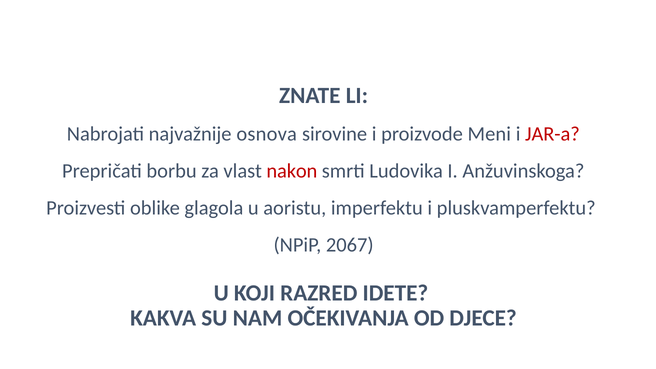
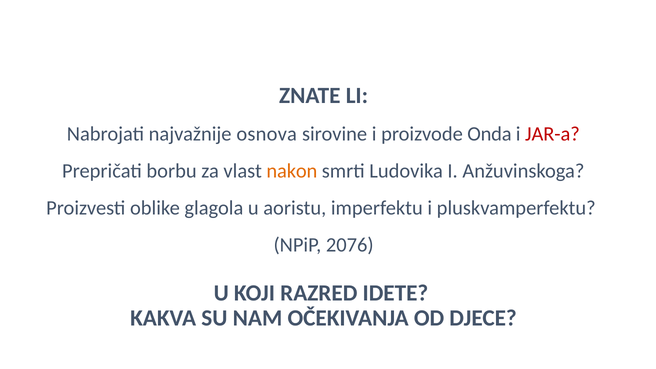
Meni: Meni -> Onda
nakon colour: red -> orange
2067: 2067 -> 2076
